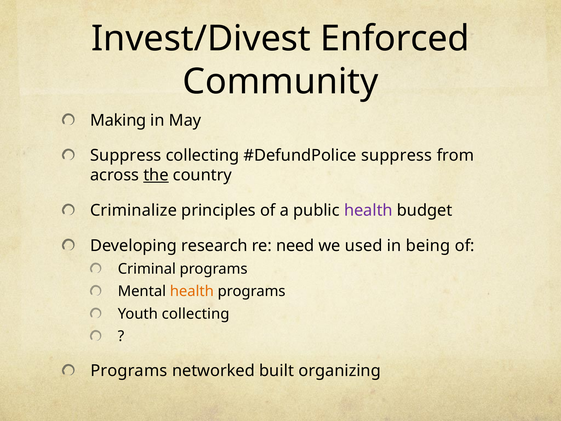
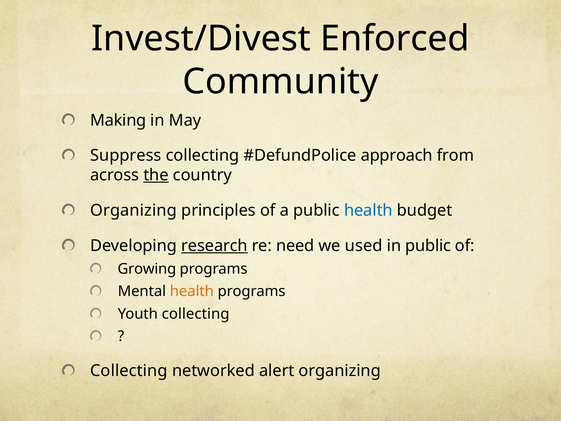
suppress at (397, 155): suppress -> approach
Criminalize at (134, 210): Criminalize -> Organizing
health at (368, 210) colour: purple -> blue
research underline: none -> present
in being: being -> public
Criminal: Criminal -> Growing
Programs at (129, 371): Programs -> Collecting
built: built -> alert
